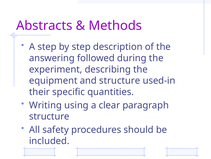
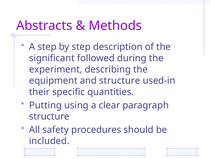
answering: answering -> significant
Writing: Writing -> Putting
